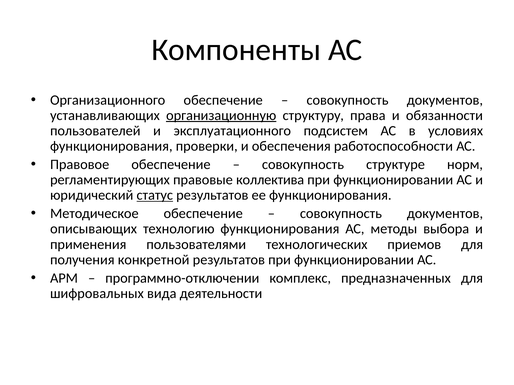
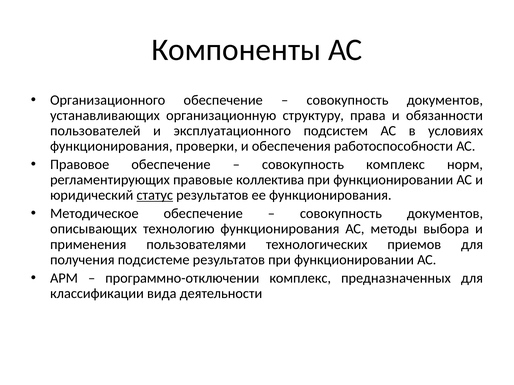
организационную underline: present -> none
совокупность структуре: структуре -> комплекс
конкретной: конкретной -> подсистеме
шифровальных: шифровальных -> классификации
